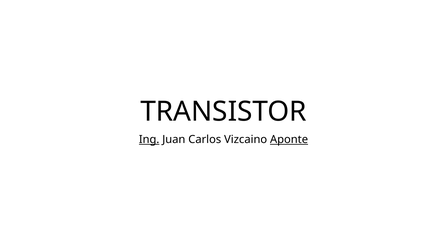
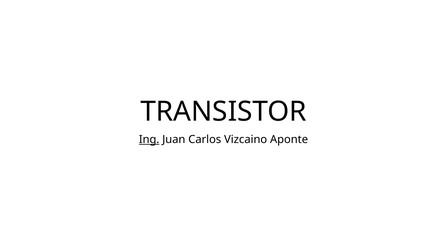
Aponte underline: present -> none
